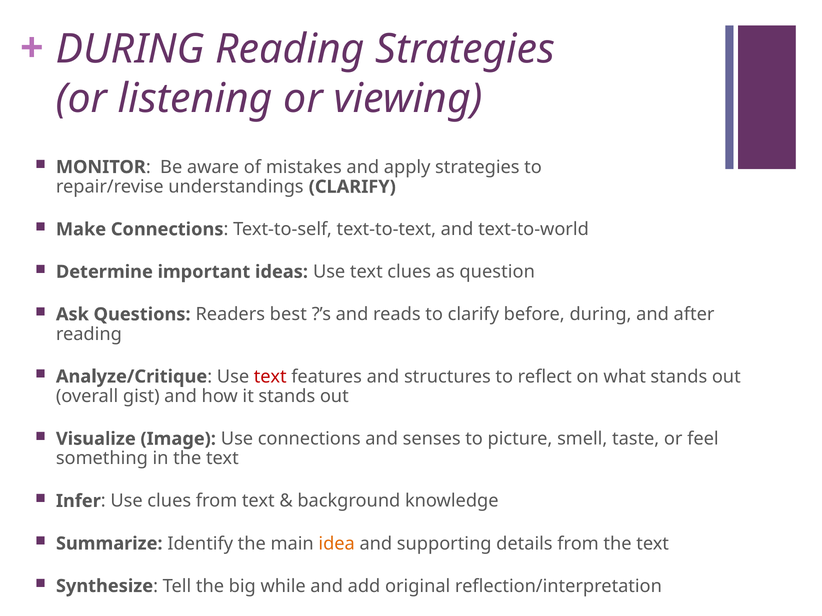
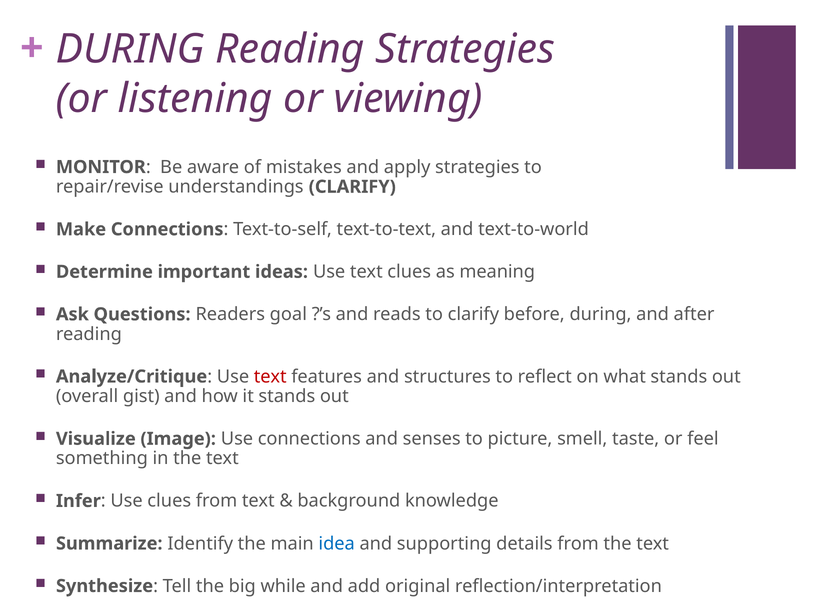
question: question -> meaning
best: best -> goal
idea colour: orange -> blue
